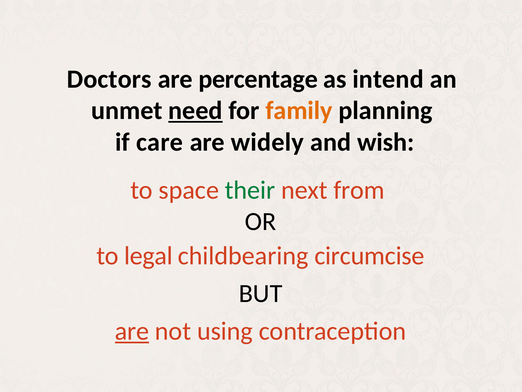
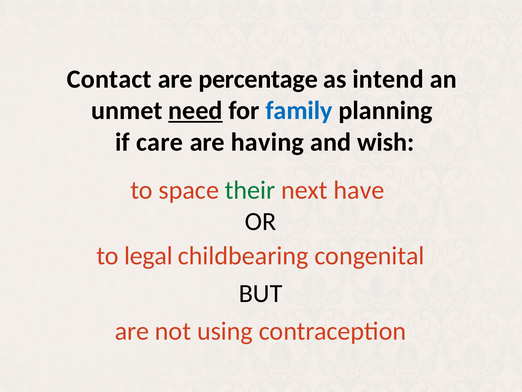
Doctors: Doctors -> Contact
family colour: orange -> blue
widely: widely -> having
from: from -> have
circumcise: circumcise -> congenital
are at (132, 331) underline: present -> none
